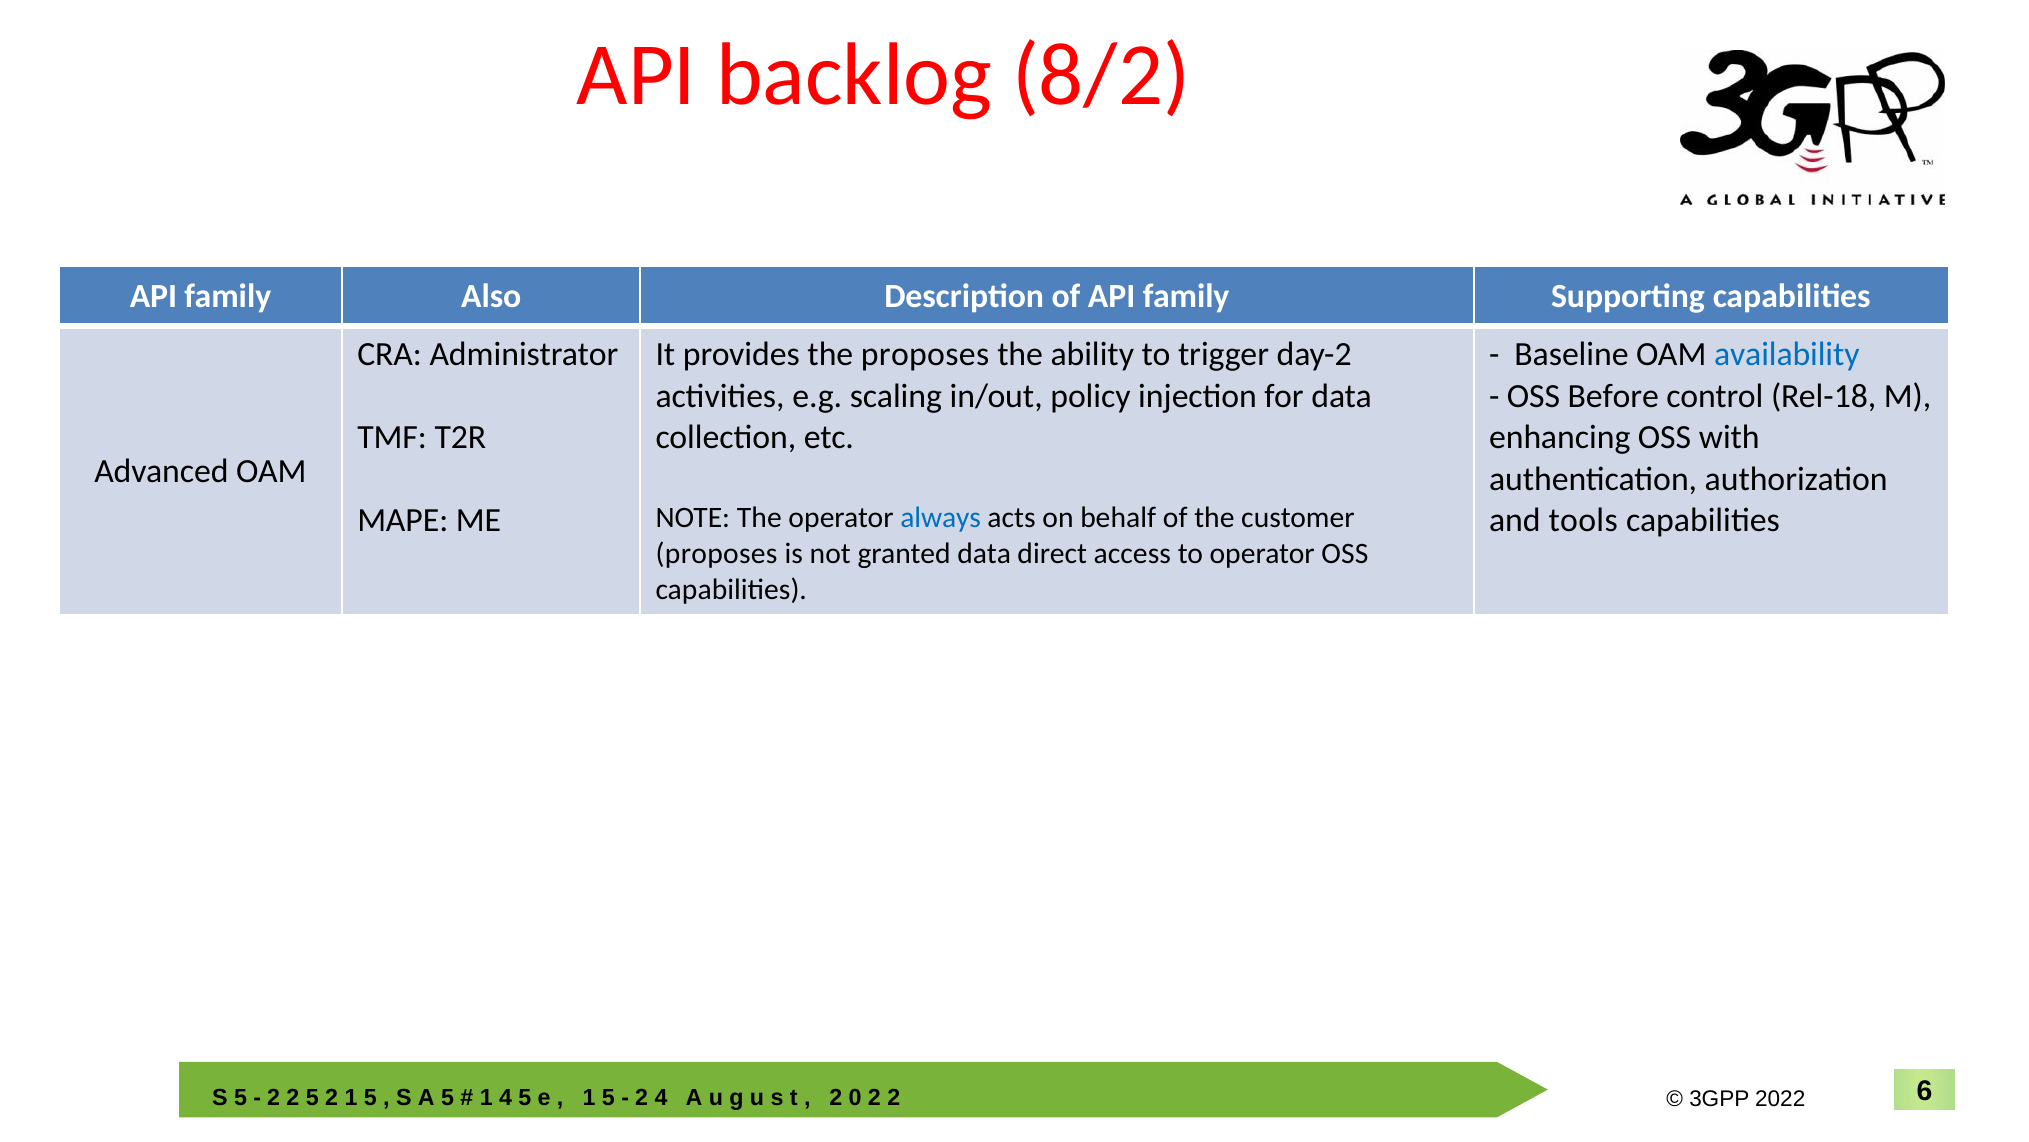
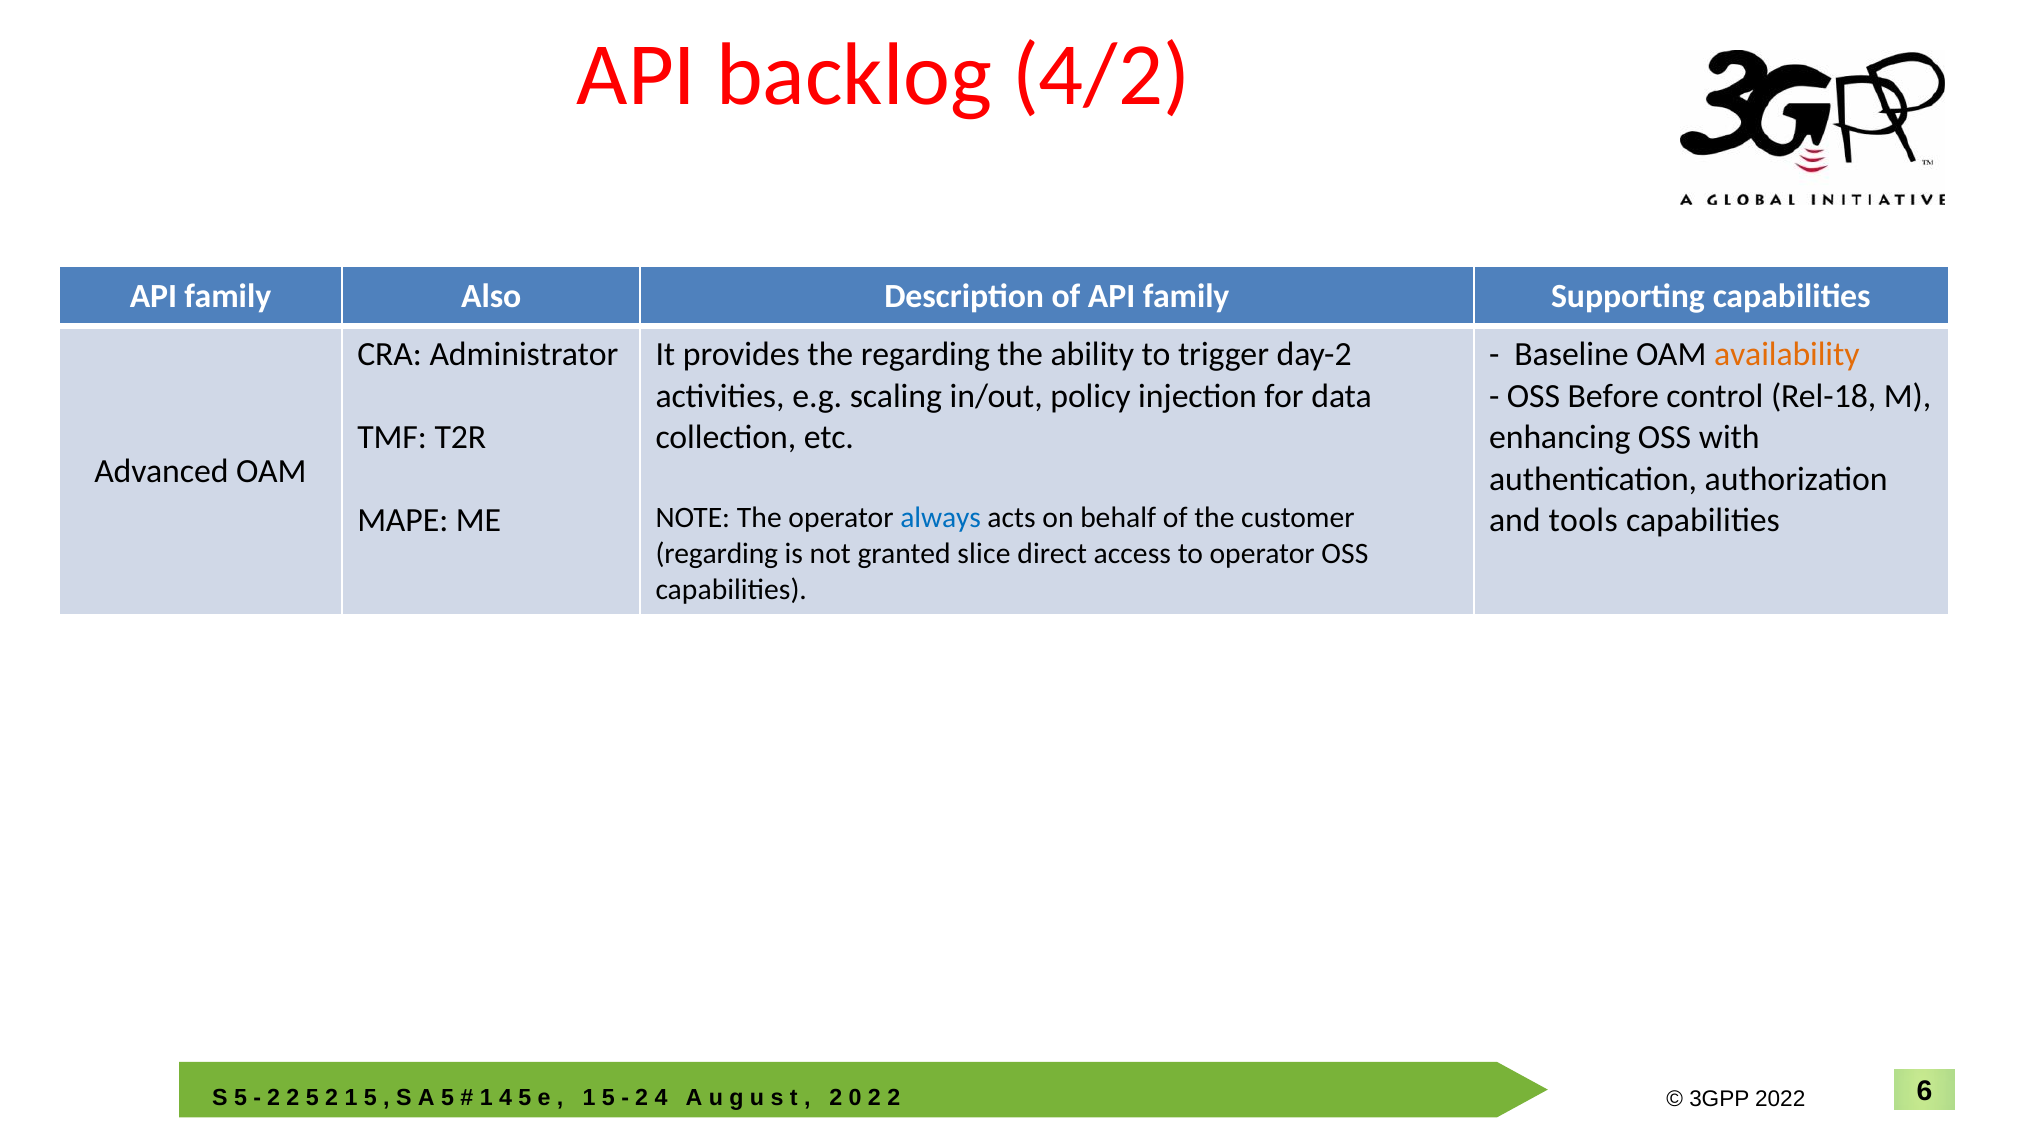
8/2: 8/2 -> 4/2
the proposes: proposes -> regarding
availability colour: blue -> orange
proposes at (717, 553): proposes -> regarding
granted data: data -> slice
